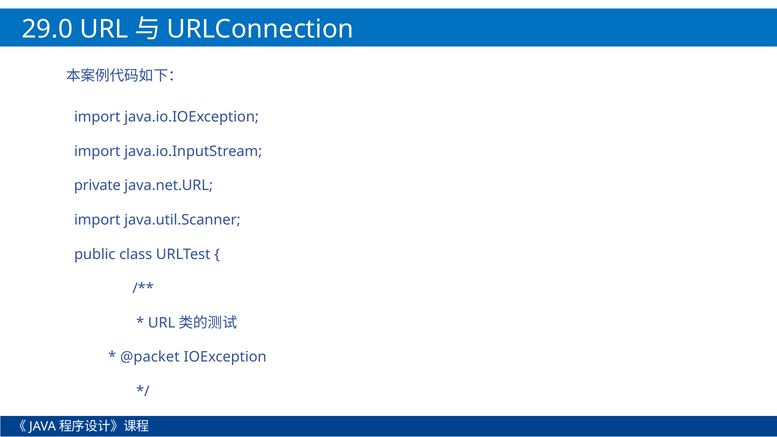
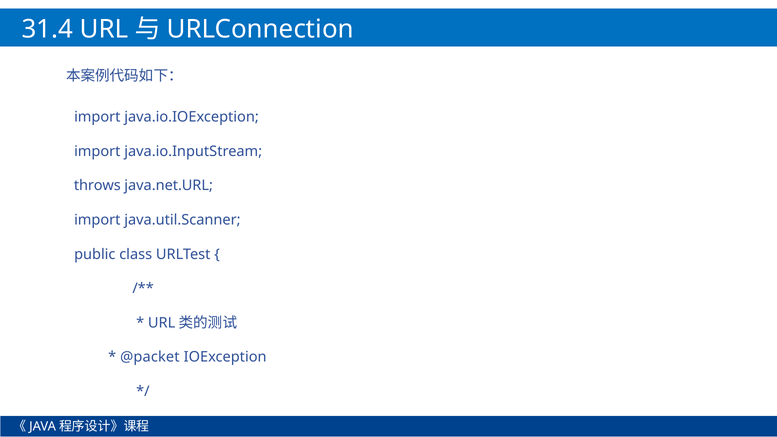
29.0: 29.0 -> 31.4
private: private -> throws
